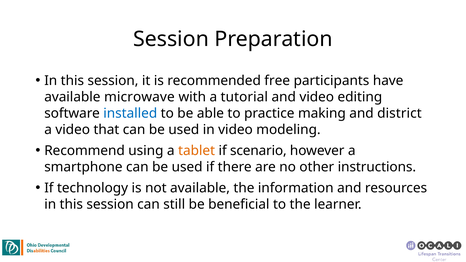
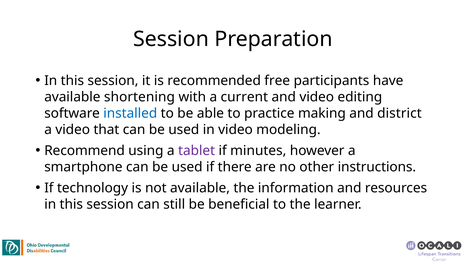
microwave: microwave -> shortening
tutorial: tutorial -> current
tablet colour: orange -> purple
scenario: scenario -> minutes
